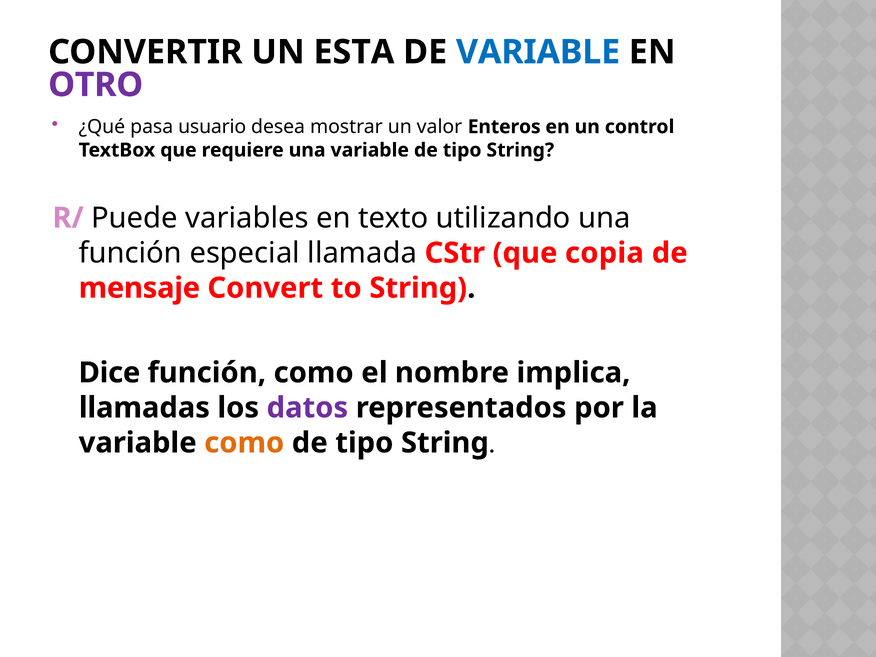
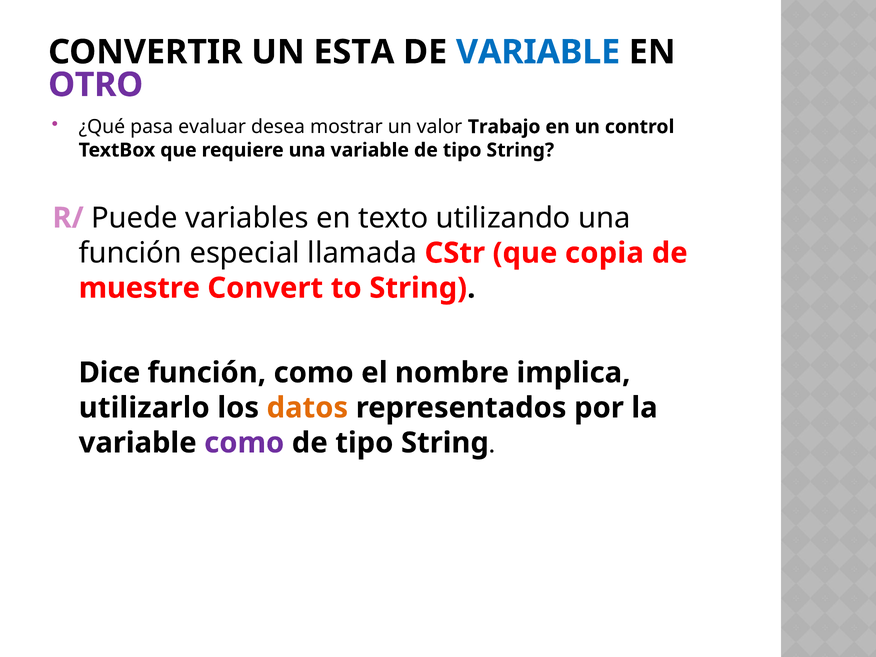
usuario: usuario -> evaluar
Enteros: Enteros -> Trabajo
mensaje: mensaje -> muestre
llamadas: llamadas -> utilizarlo
datos colour: purple -> orange
como at (244, 443) colour: orange -> purple
